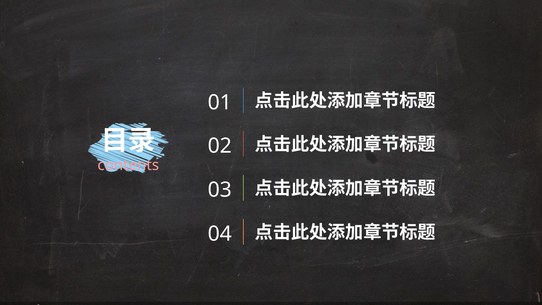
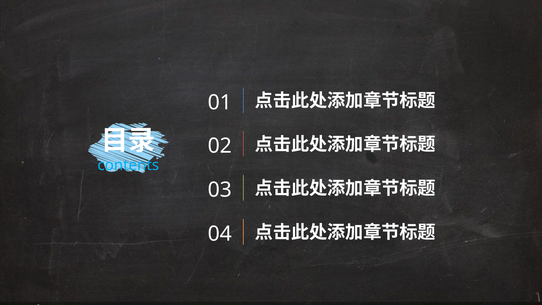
contents colour: pink -> light blue
